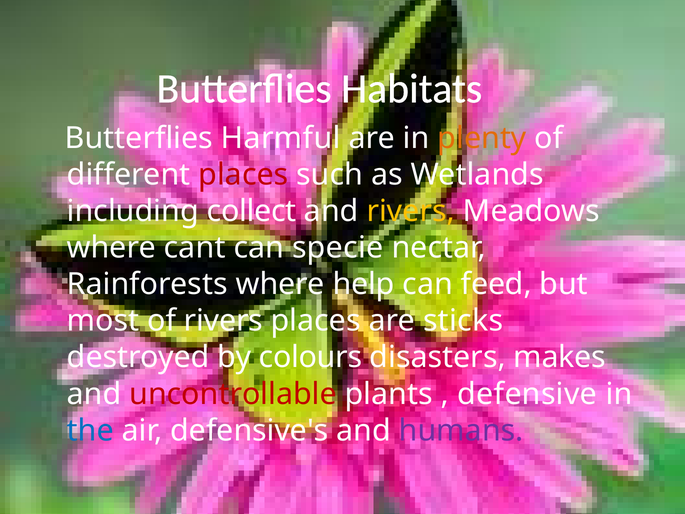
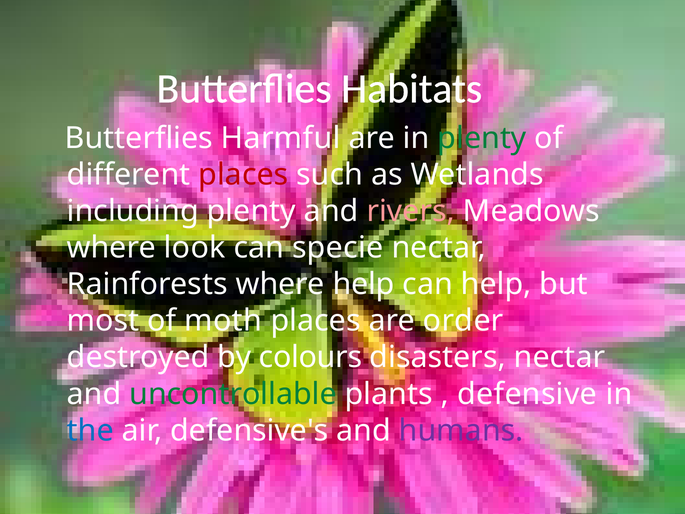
plenty at (482, 138) colour: orange -> green
including collect: collect -> plenty
rivers at (411, 211) colour: yellow -> pink
cant: cant -> look
can feed: feed -> help
of rivers: rivers -> moth
sticks: sticks -> order
disasters makes: makes -> nectar
uncontrollable colour: red -> green
